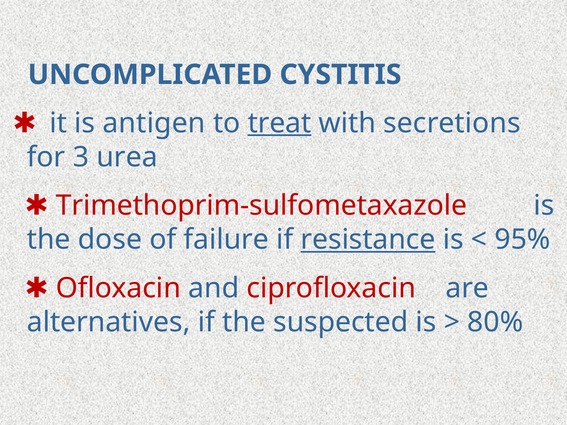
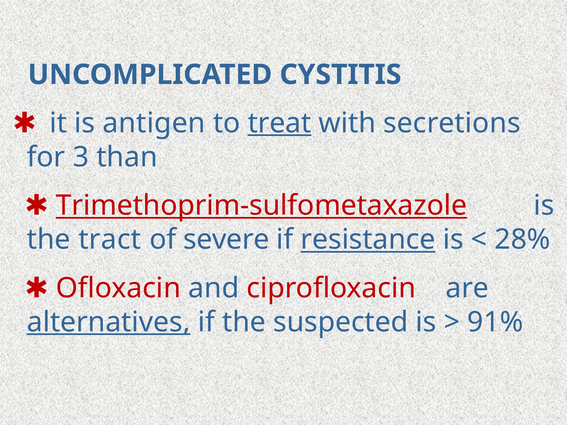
urea: urea -> than
Trimethoprim-sulfometaxazole underline: none -> present
dose: dose -> tract
failure: failure -> severe
95%: 95% -> 28%
alternatives underline: none -> present
80%: 80% -> 91%
